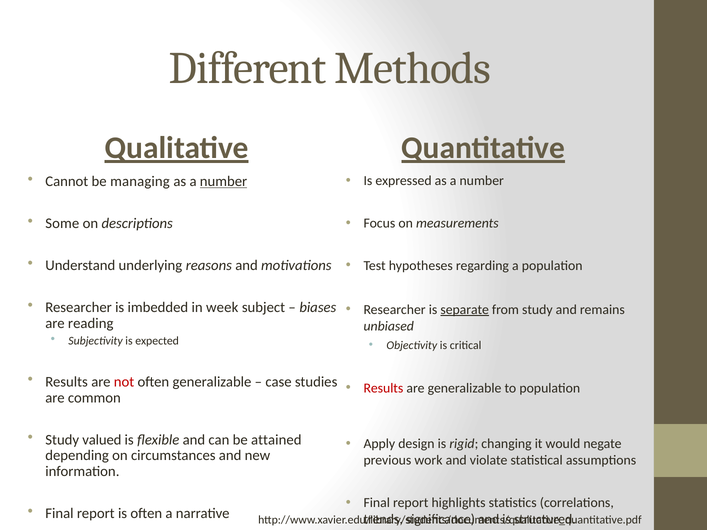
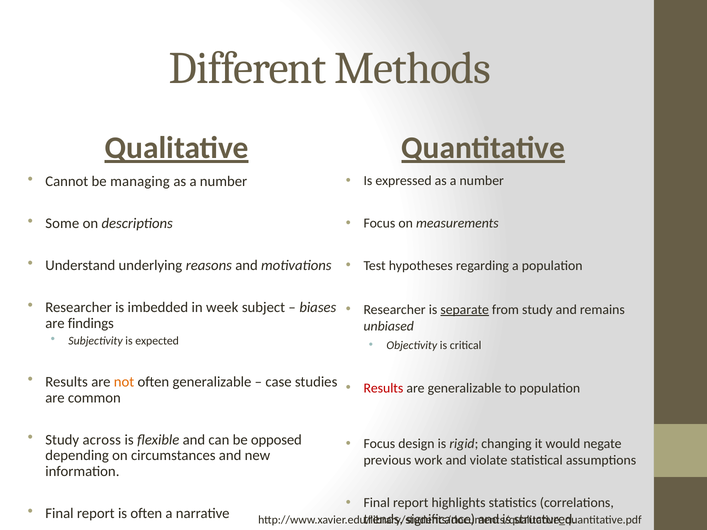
number at (224, 182) underline: present -> none
reading: reading -> findings
not colour: red -> orange
valued: valued -> across
attained: attained -> opposed
Apply at (379, 444): Apply -> Focus
